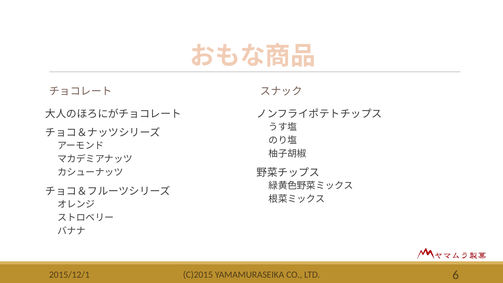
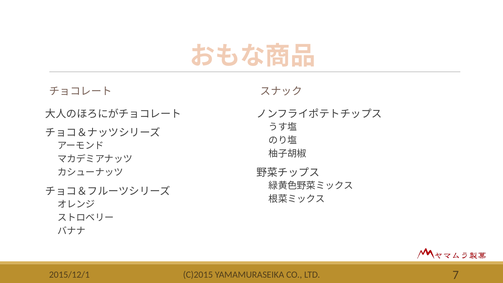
6: 6 -> 7
